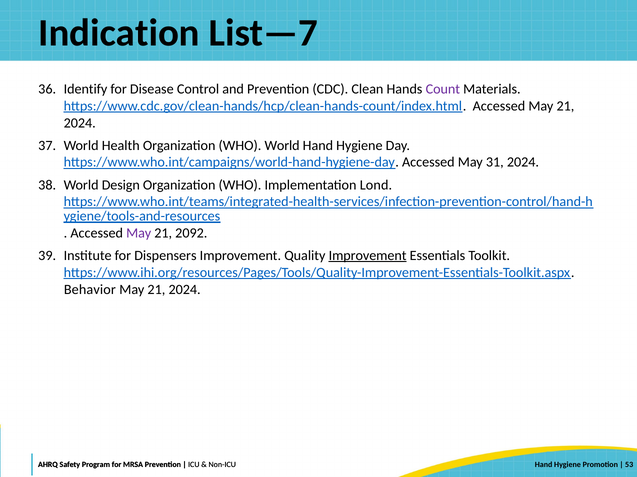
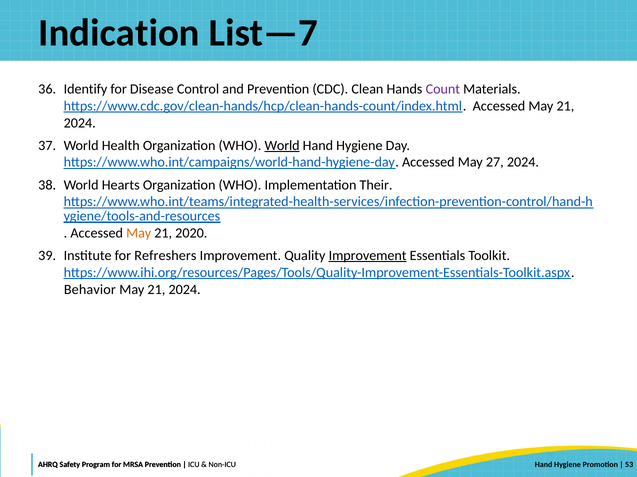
World at (282, 146) underline: none -> present
31: 31 -> 27
Design: Design -> Hearts
Lond: Lond -> Their
May at (139, 234) colour: purple -> orange
2092: 2092 -> 2020
Dispensers: Dispensers -> Refreshers
